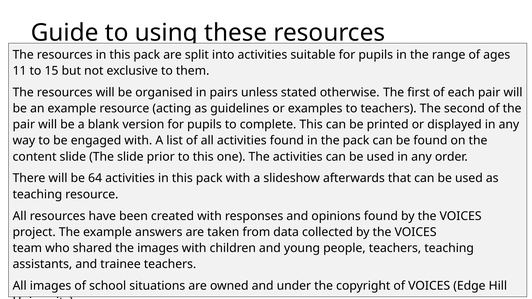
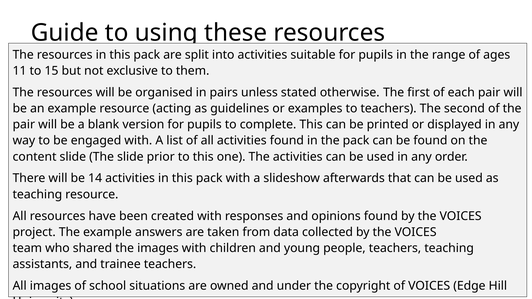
64: 64 -> 14
